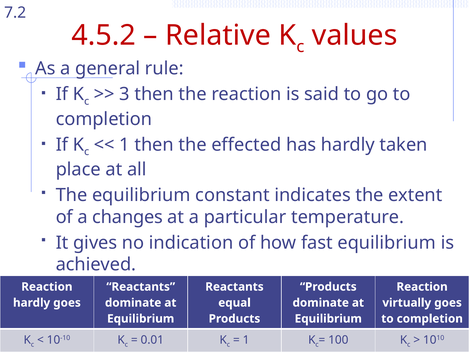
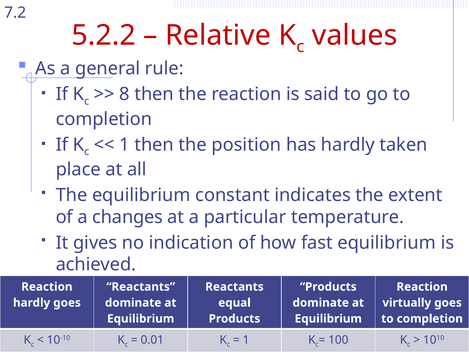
4.5.2: 4.5.2 -> 5.2.2
3: 3 -> 8
effected: effected -> position
